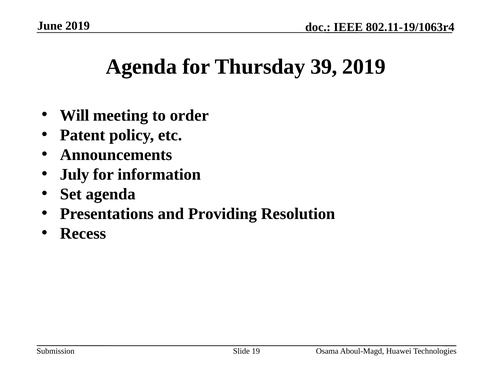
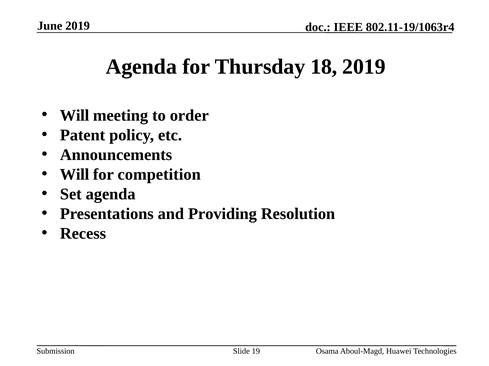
39: 39 -> 18
July at (75, 175): July -> Will
information: information -> competition
